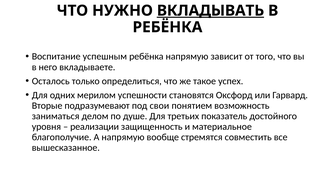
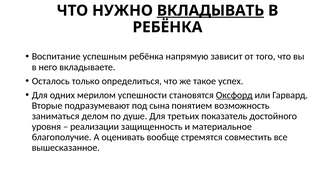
Оксфорд underline: none -> present
свои: свои -> сына
А напрямую: напрямую -> оценивать
